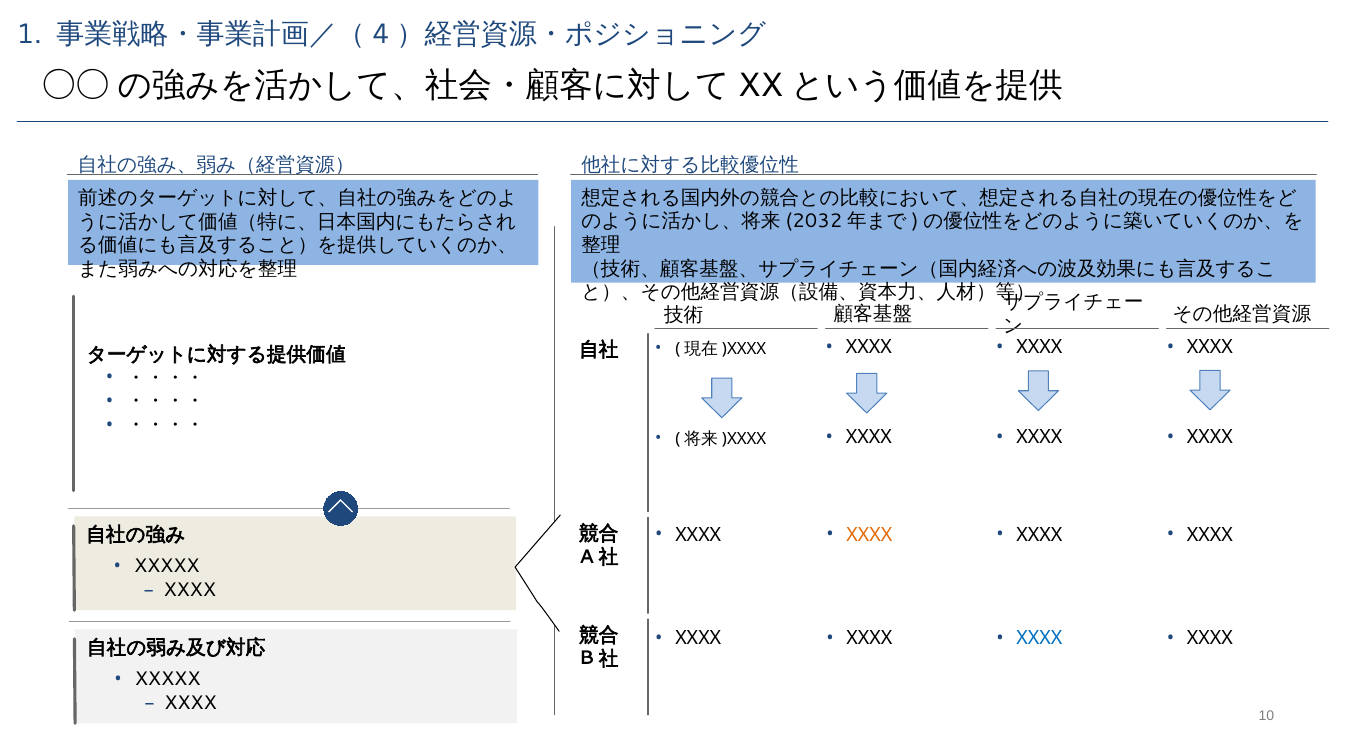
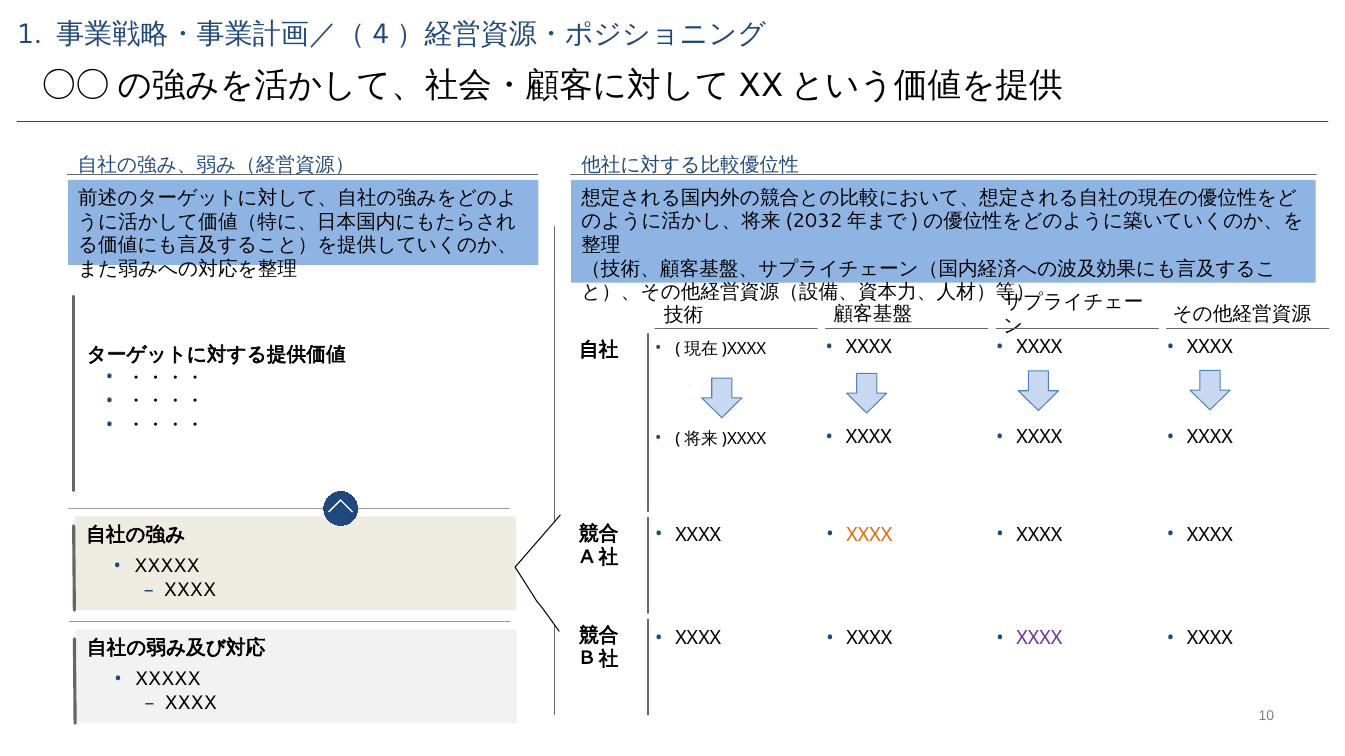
XXXX at (1039, 639) colour: blue -> purple
